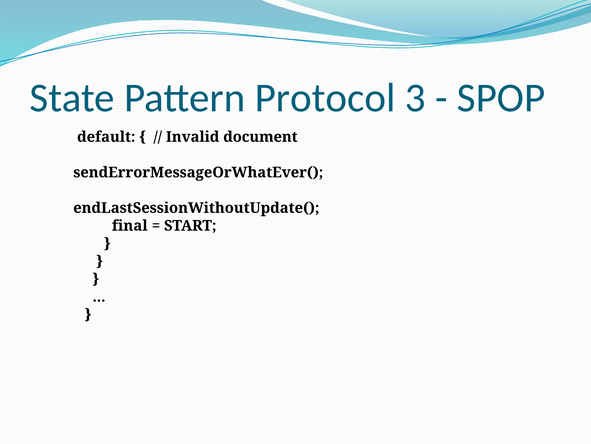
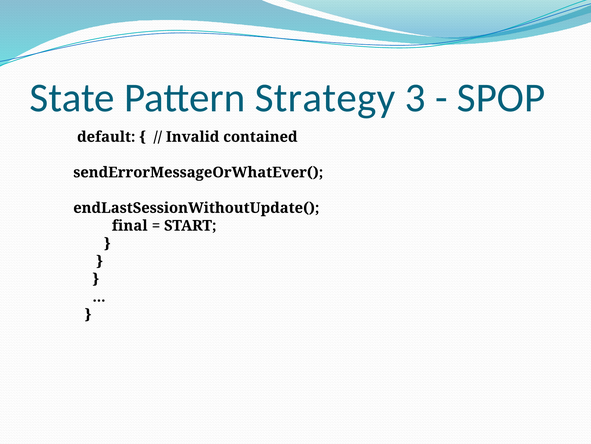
Protocol: Protocol -> Strategy
document: document -> contained
